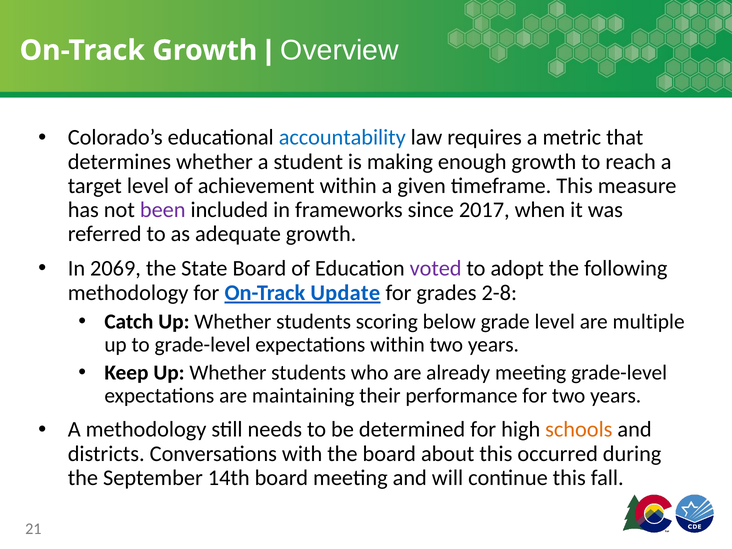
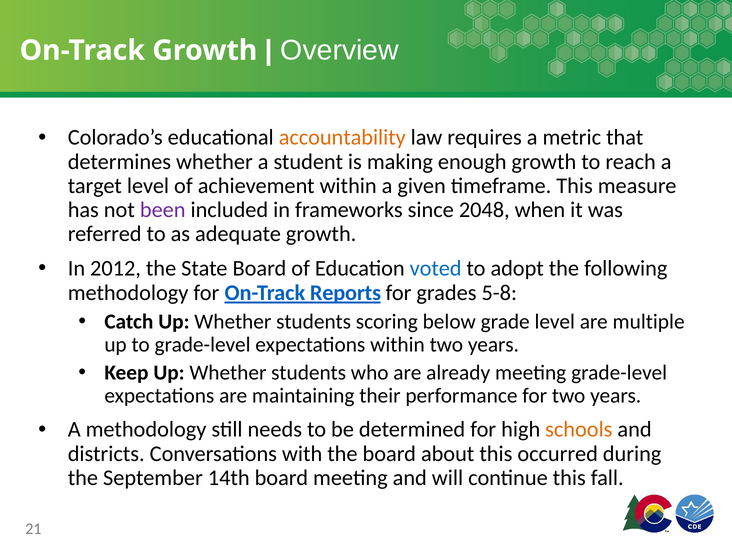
accountability colour: blue -> orange
2017: 2017 -> 2048
2069: 2069 -> 2012
voted colour: purple -> blue
Update: Update -> Reports
2-8: 2-8 -> 5-8
